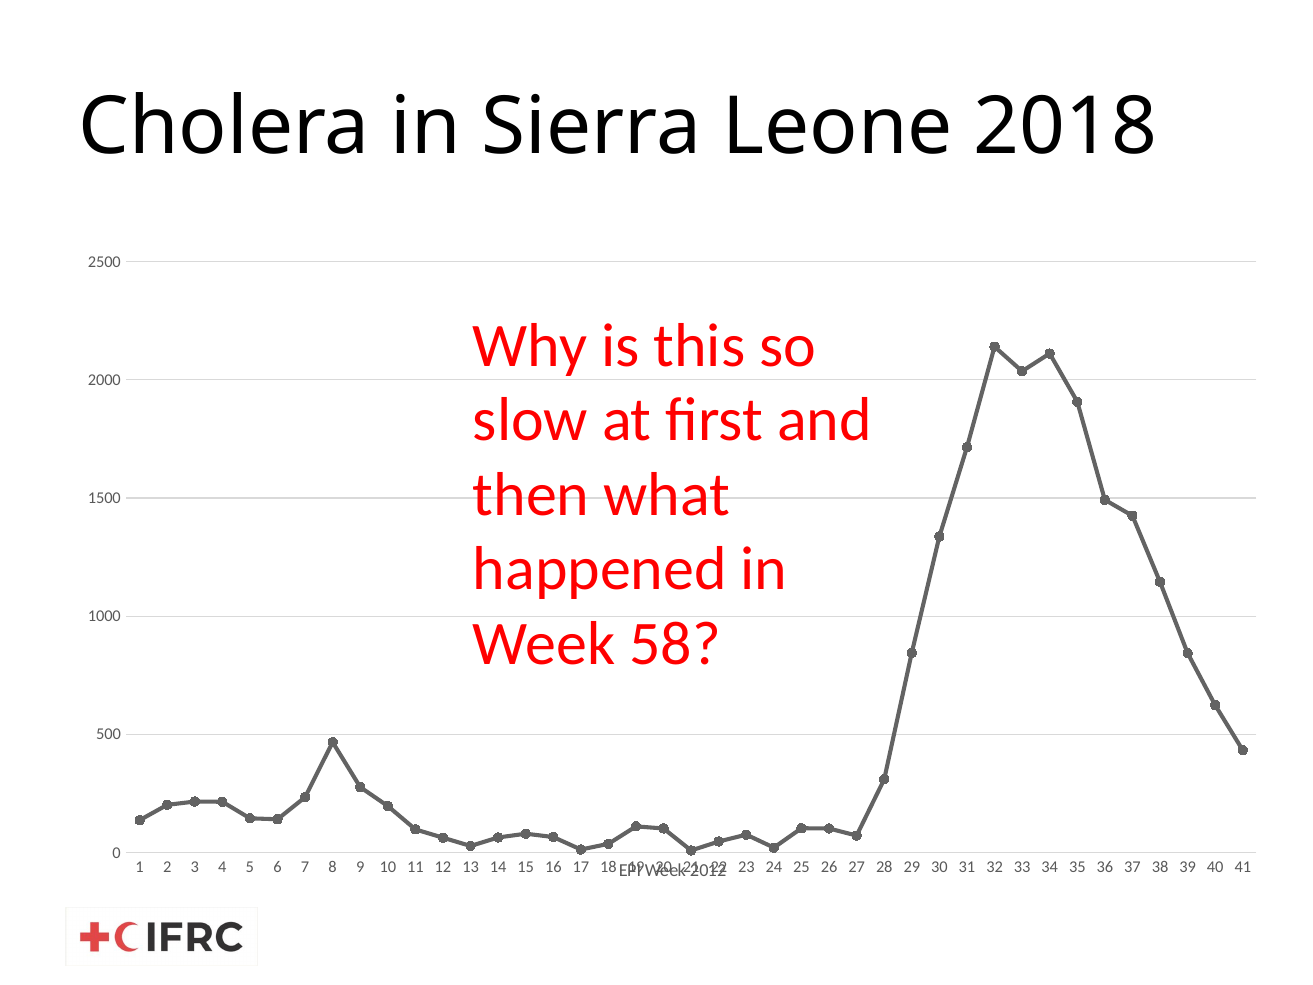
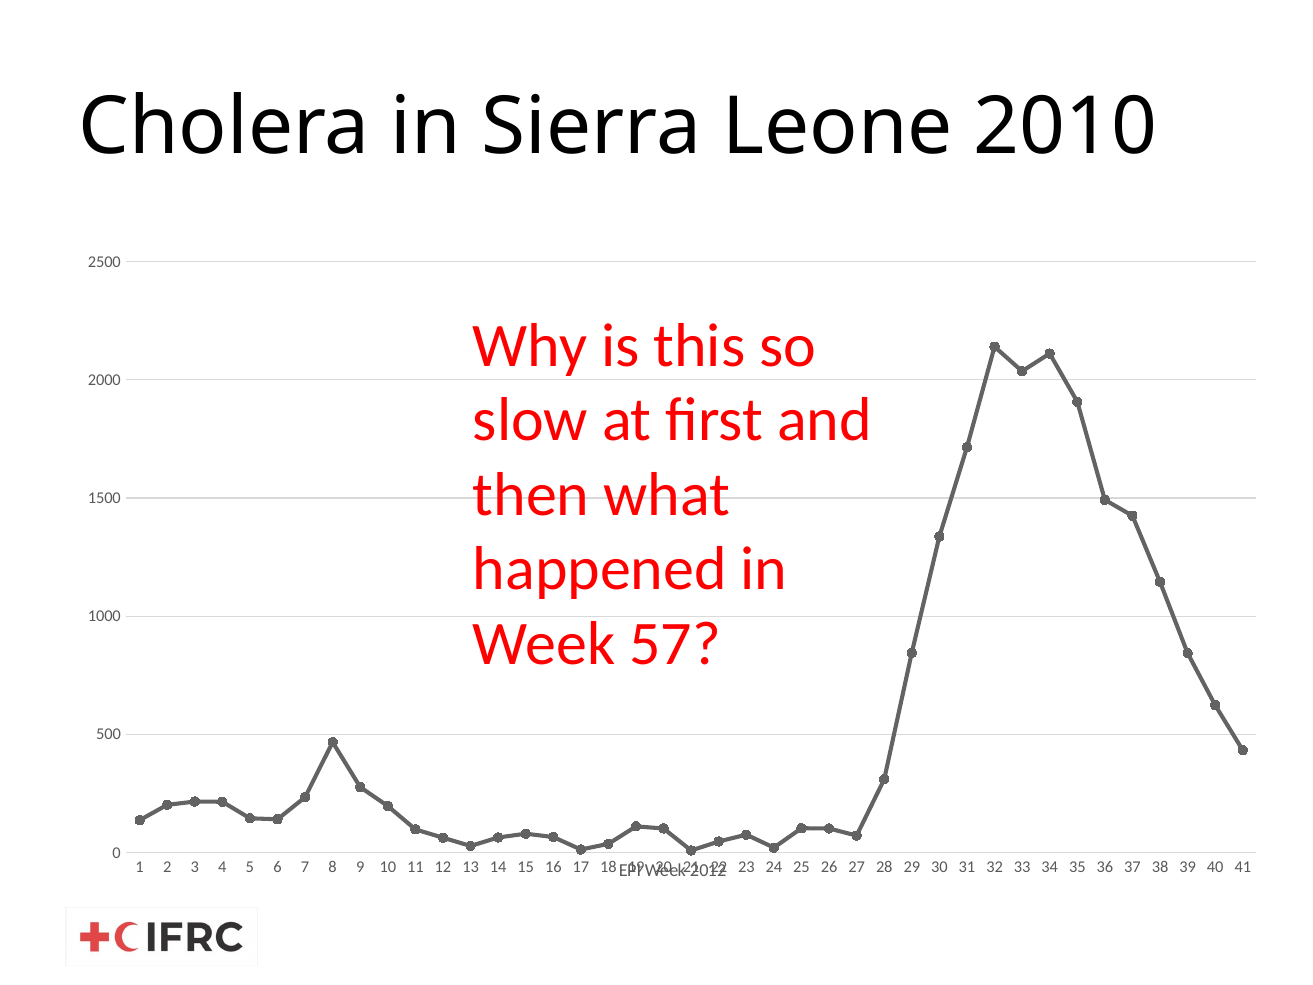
2018: 2018 -> 2010
58: 58 -> 57
